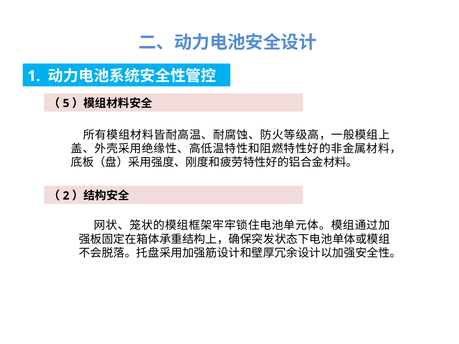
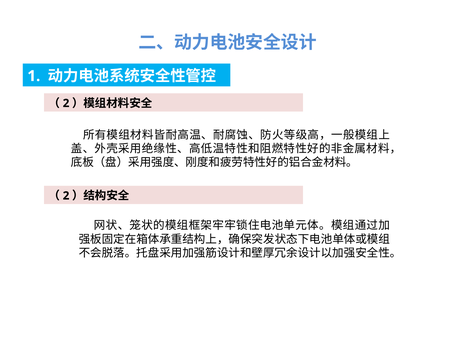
5 at (66, 103): 5 -> 2
